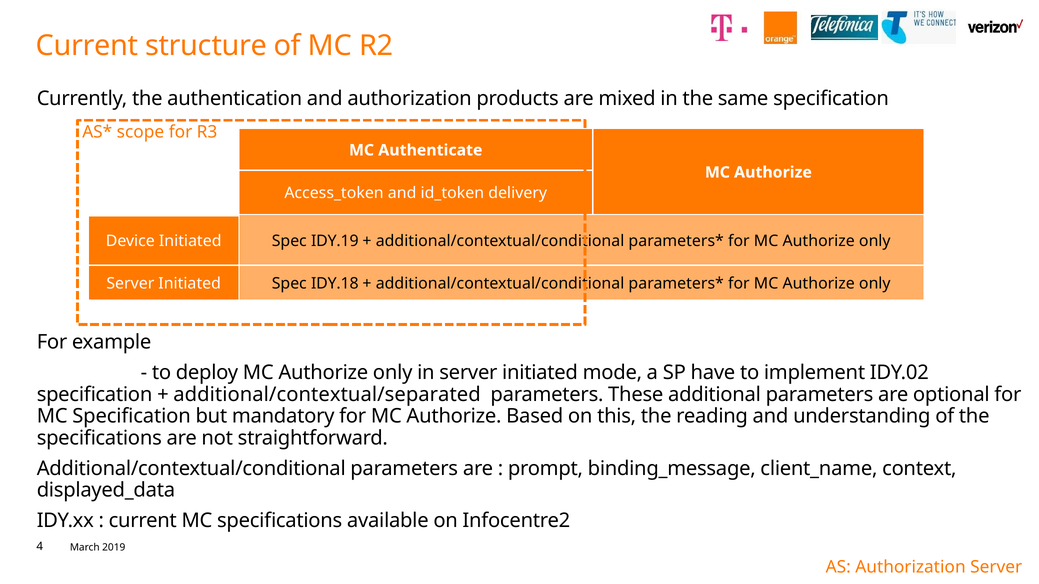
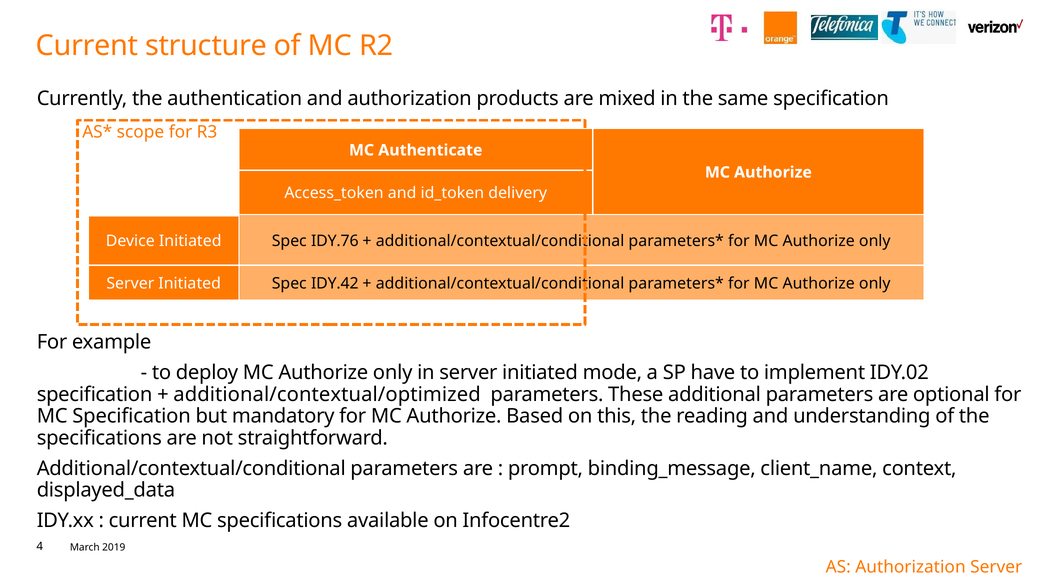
IDY.19: IDY.19 -> IDY.76
IDY.18: IDY.18 -> IDY.42
additional/contextual/separated: additional/contextual/separated -> additional/contextual/optimized
